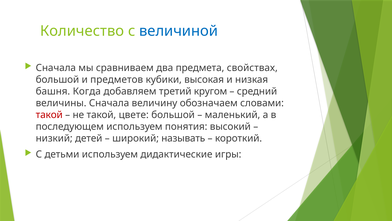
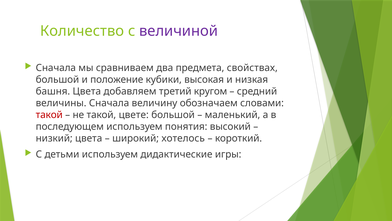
величиной colour: blue -> purple
предметов: предметов -> положение
башня Когда: Когда -> Цвета
низкий детей: детей -> цвета
называть: называть -> хотелось
